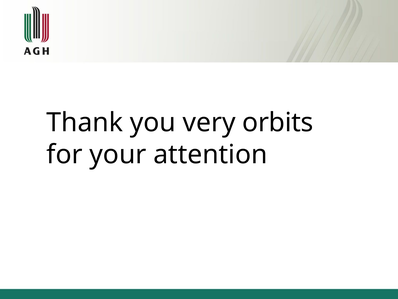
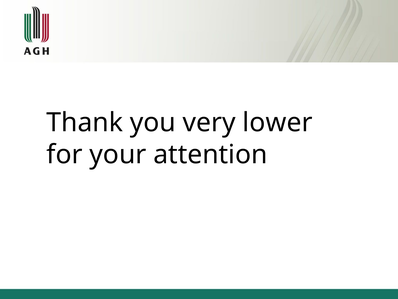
orbits: orbits -> lower
